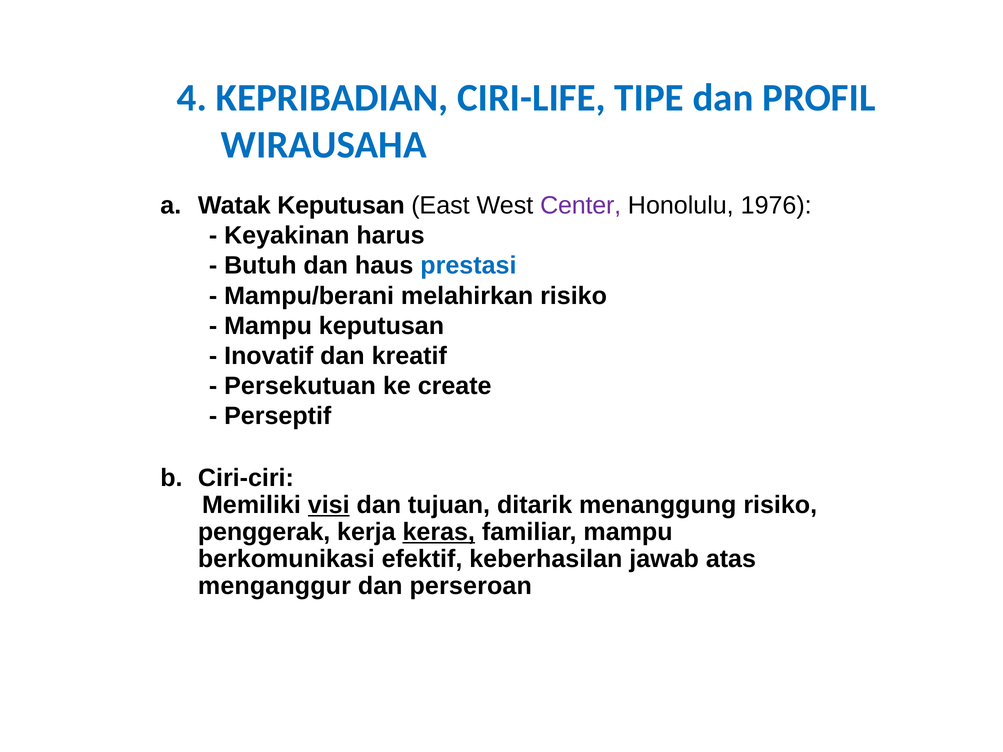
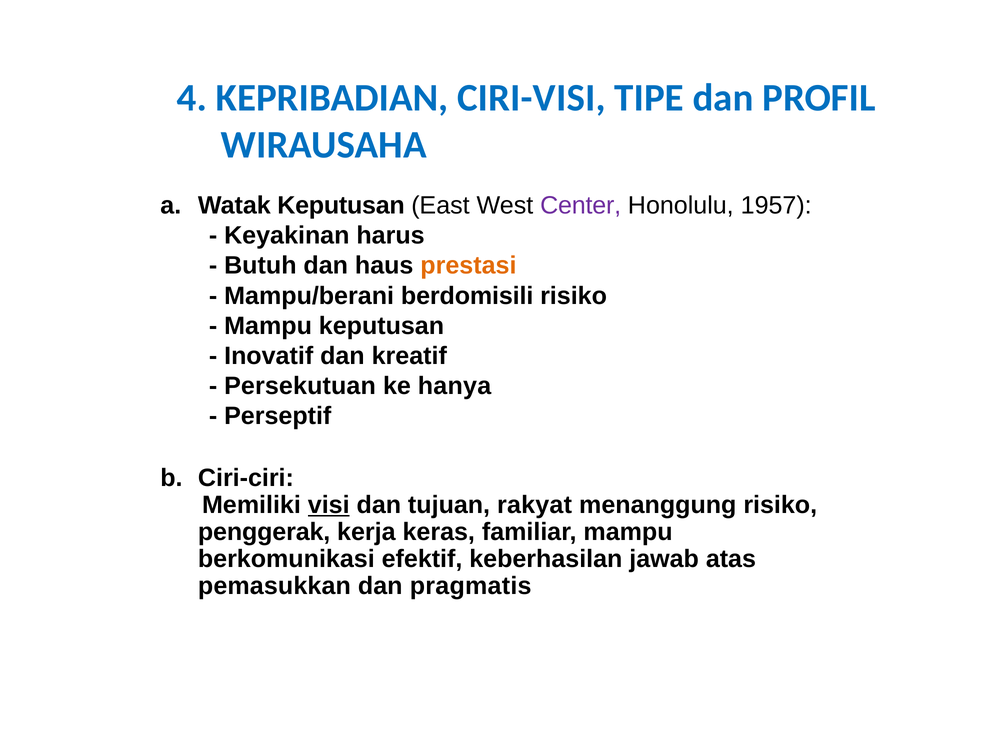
CIRI-LIFE: CIRI-LIFE -> CIRI-VISI
1976: 1976 -> 1957
prestasi colour: blue -> orange
melahirkan: melahirkan -> berdomisili
create: create -> hanya
ditarik: ditarik -> rakyat
keras underline: present -> none
menganggur: menganggur -> pemasukkan
perseroan: perseroan -> pragmatis
